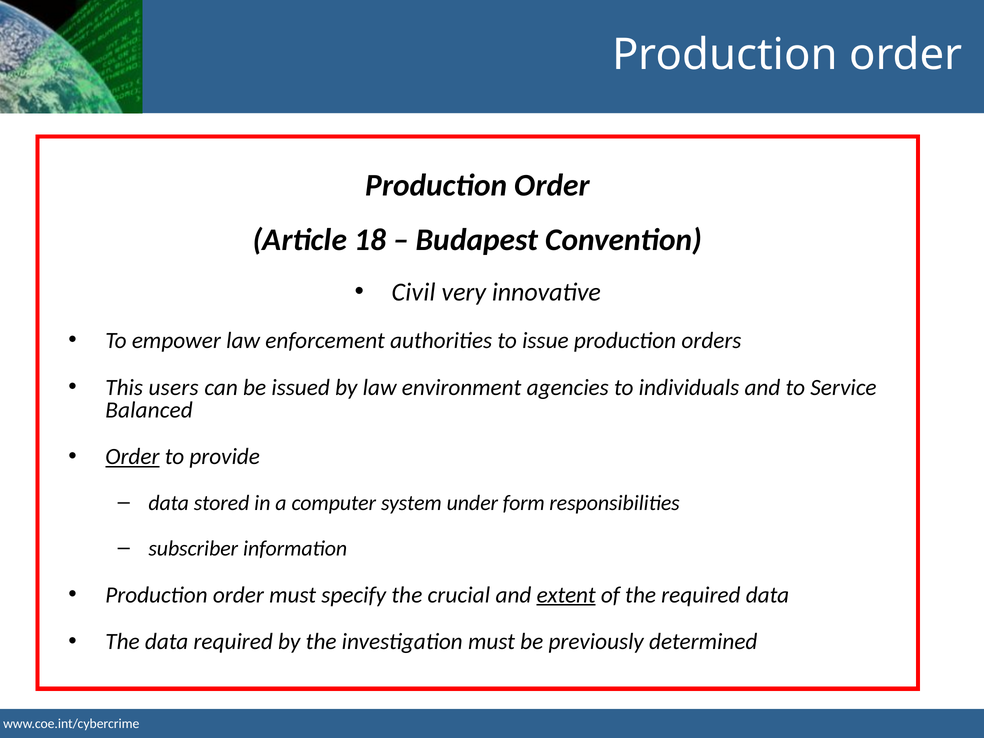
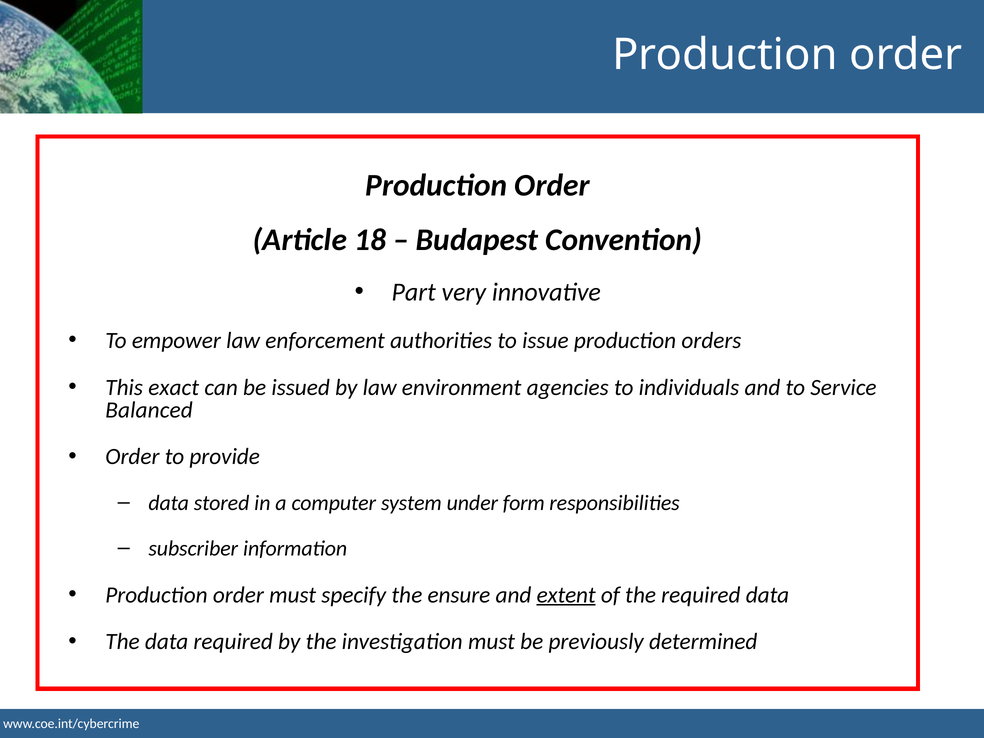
Civil: Civil -> Part
users: users -> exact
Order at (132, 457) underline: present -> none
crucial: crucial -> ensure
